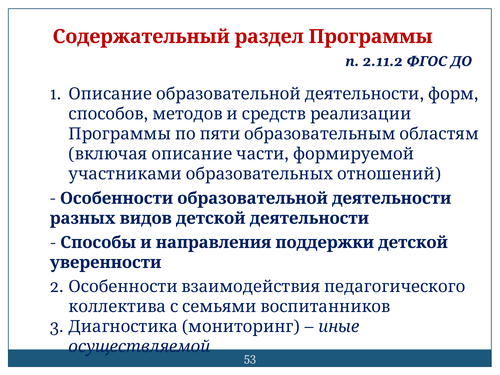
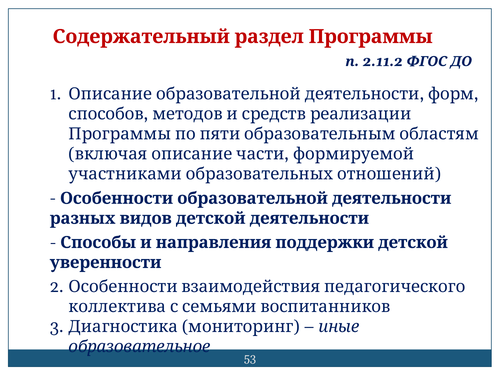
осуществляемой: осуществляемой -> образовательное
